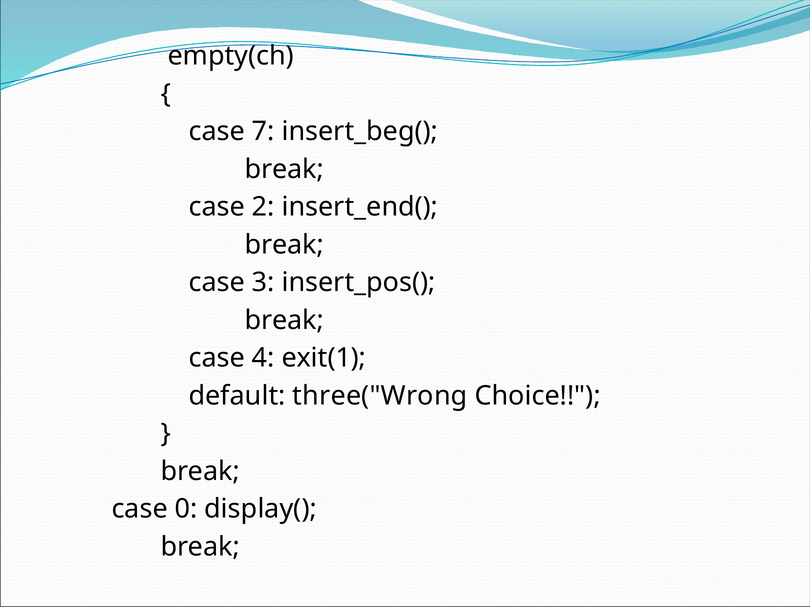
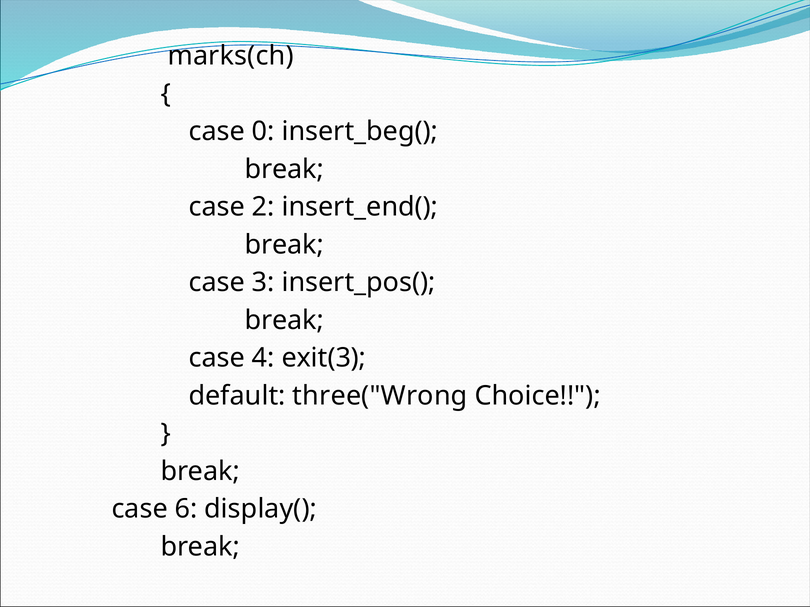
empty(ch: empty(ch -> marks(ch
7: 7 -> 0
exit(1: exit(1 -> exit(3
0: 0 -> 6
